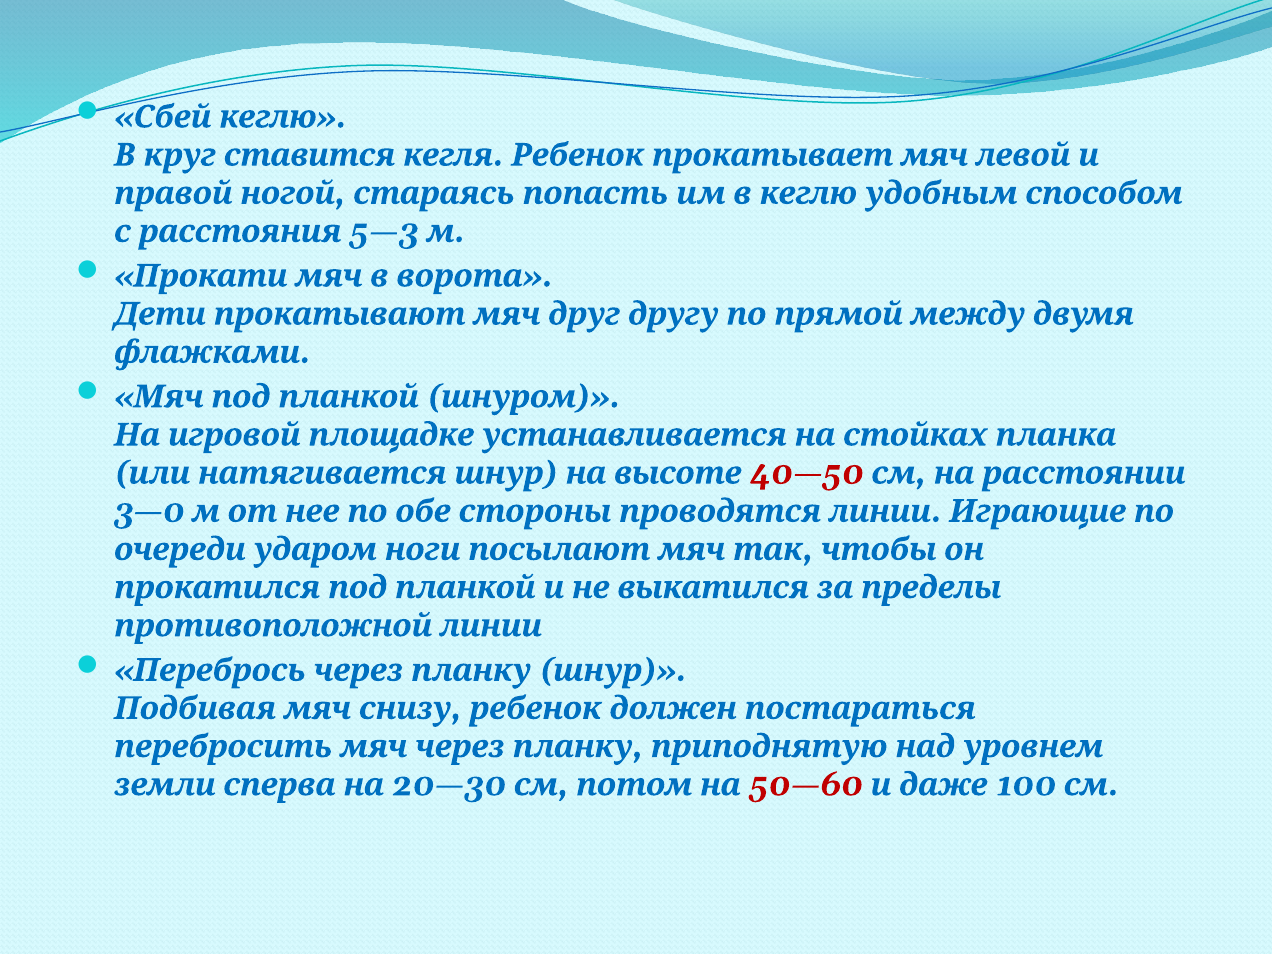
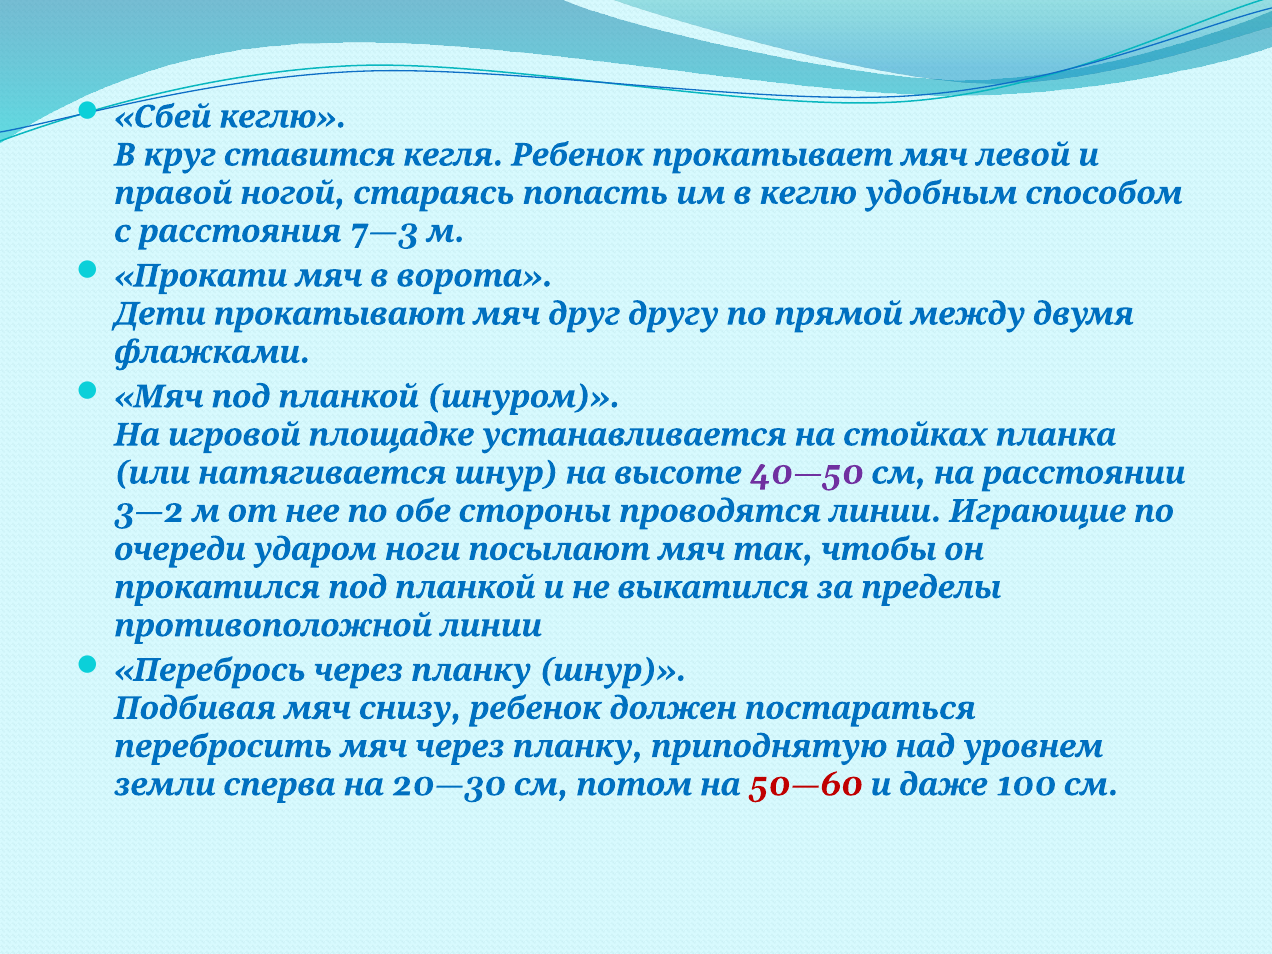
5—3: 5—3 -> 7—3
40—50 colour: red -> purple
3—0: 3—0 -> 3—2
